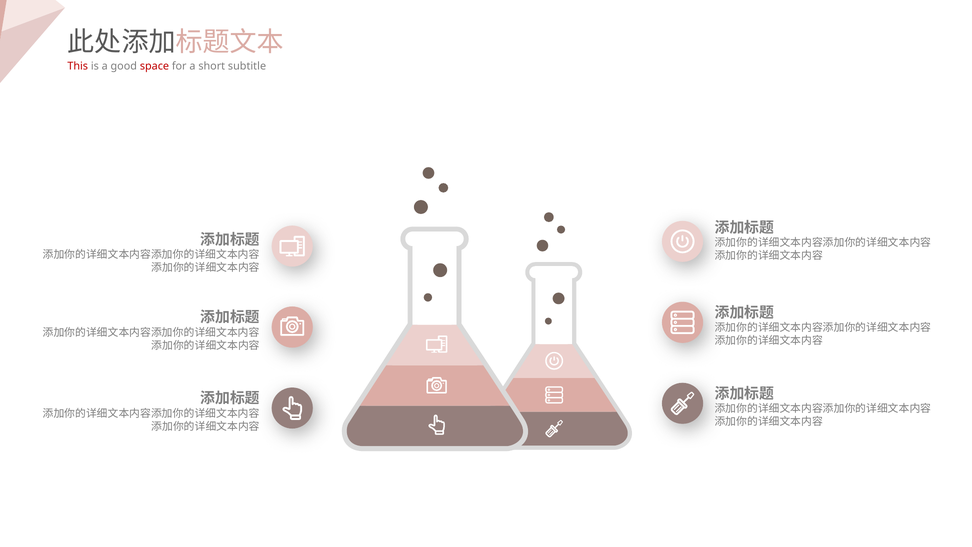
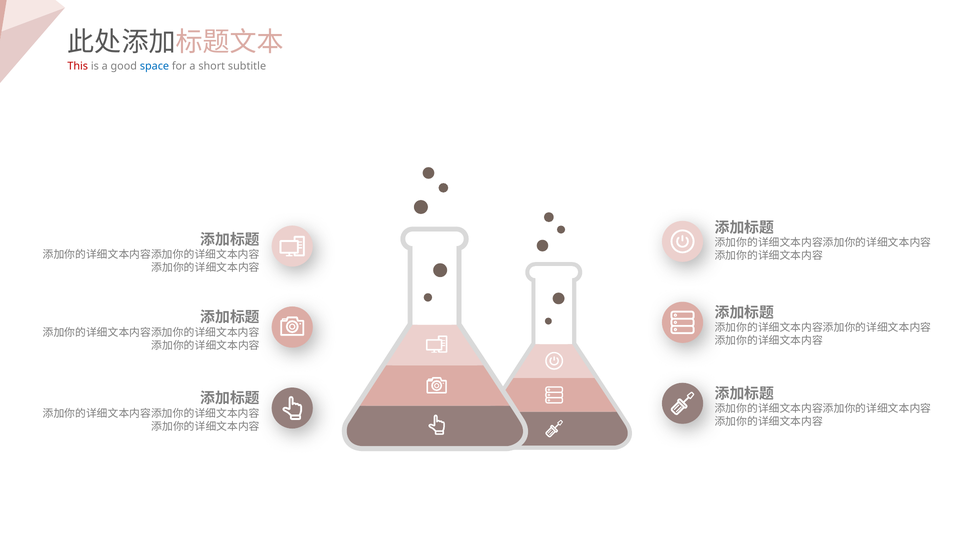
space colour: red -> blue
